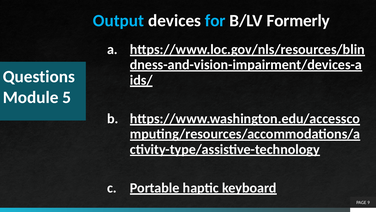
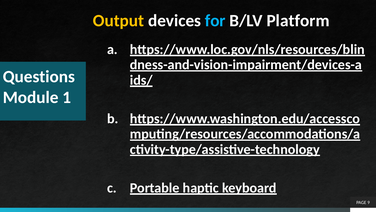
Output colour: light blue -> yellow
Formerly: Formerly -> Platform
5: 5 -> 1
